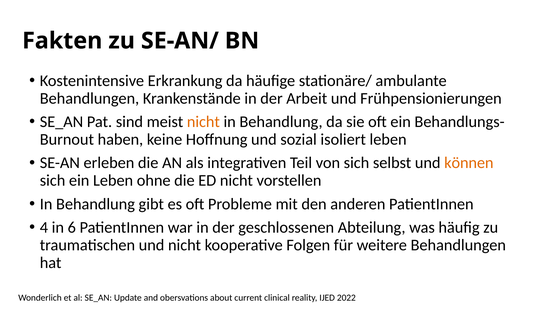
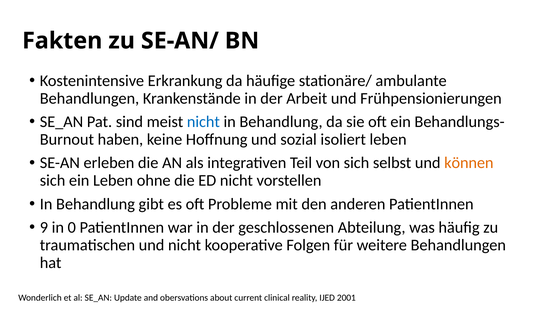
nicht at (203, 122) colour: orange -> blue
4: 4 -> 9
6: 6 -> 0
2022: 2022 -> 2001
